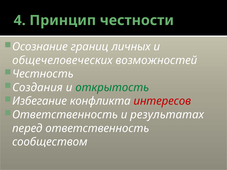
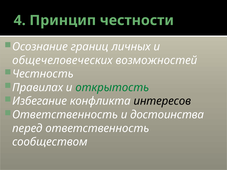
Создания: Создания -> Правилах
интересов colour: red -> black
результатах: результатах -> достоинства
